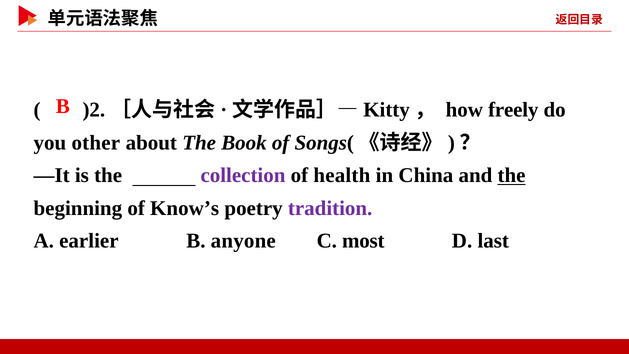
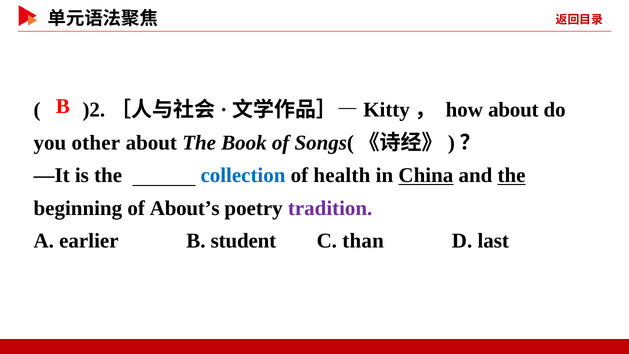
how freely: freely -> about
collection colour: purple -> blue
China underline: none -> present
Know’s: Know’s -> About’s
anyone: anyone -> student
most: most -> than
